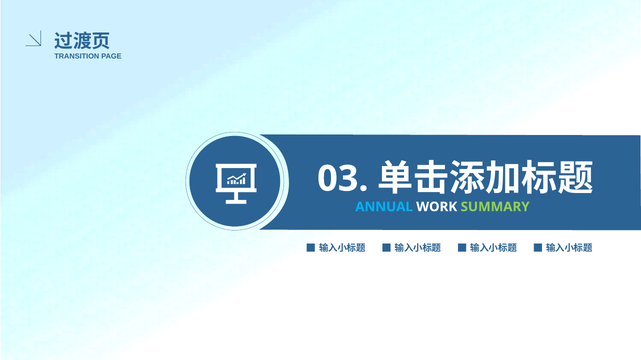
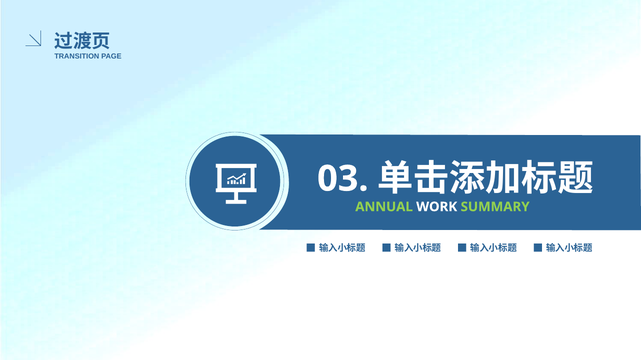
ANNUAL colour: light blue -> light green
